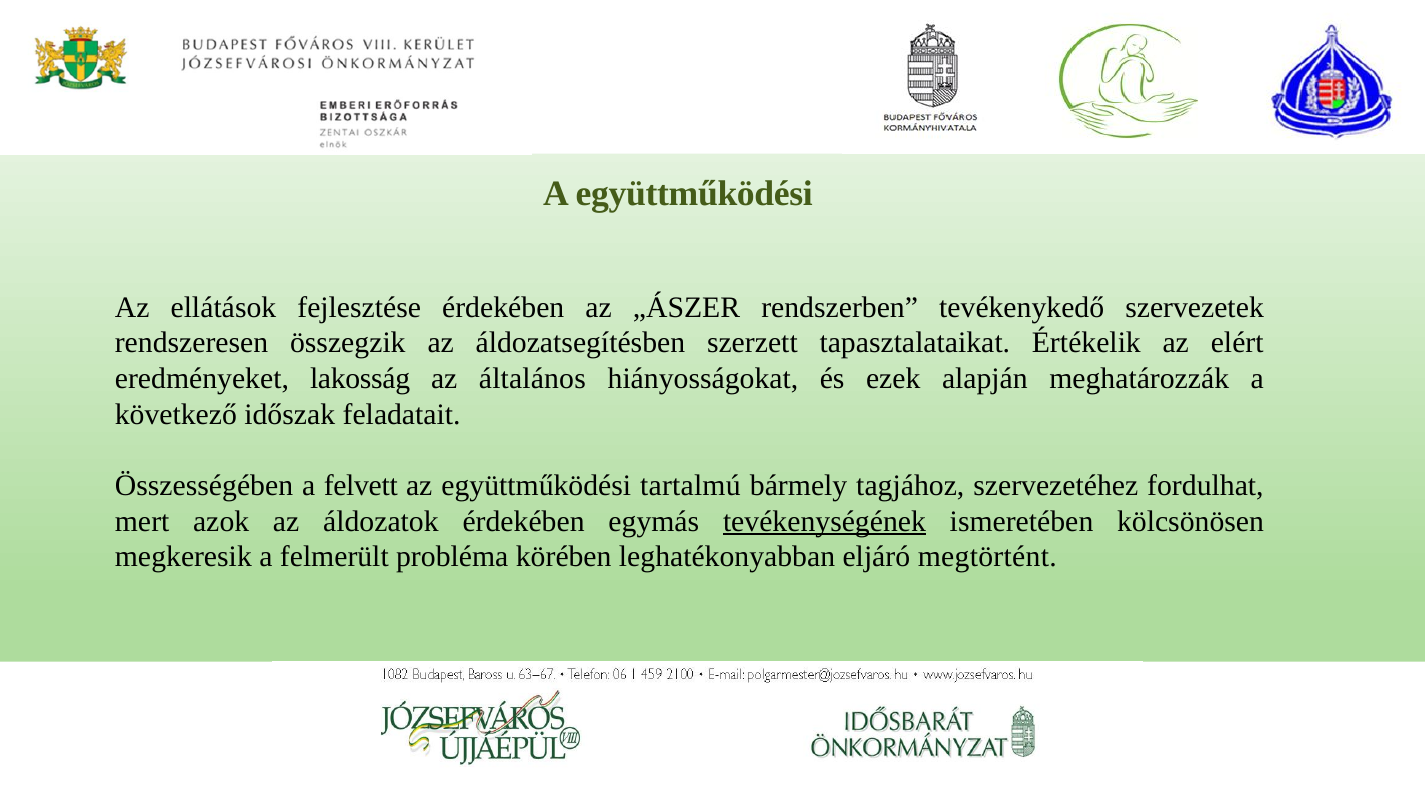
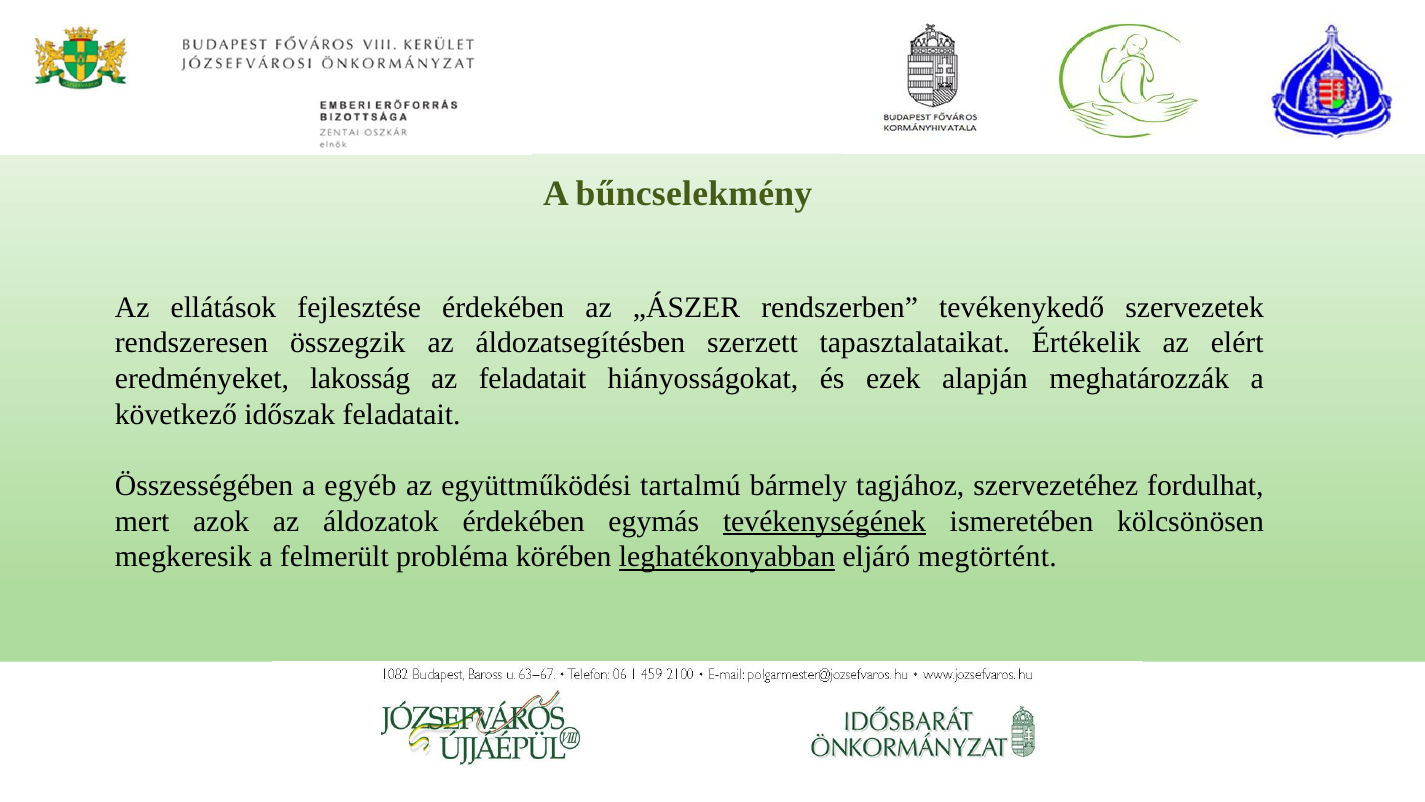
A együttműködési: együttműködési -> bűncselekmény
az általános: általános -> feladatait
felvett: felvett -> egyéb
leghatékonyabban underline: none -> present
